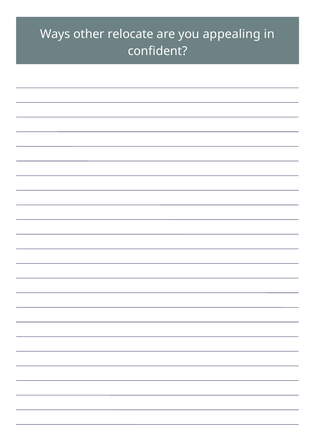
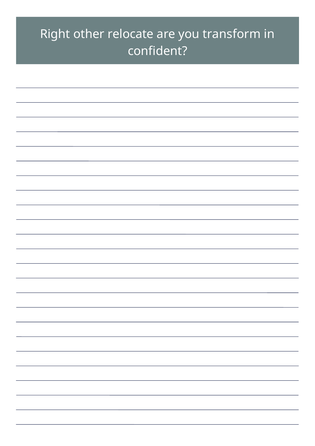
Ways: Ways -> Right
appealing: appealing -> transform
